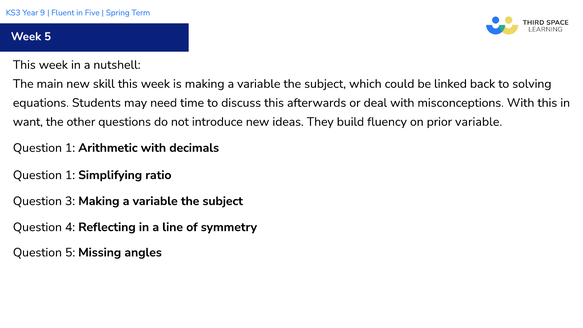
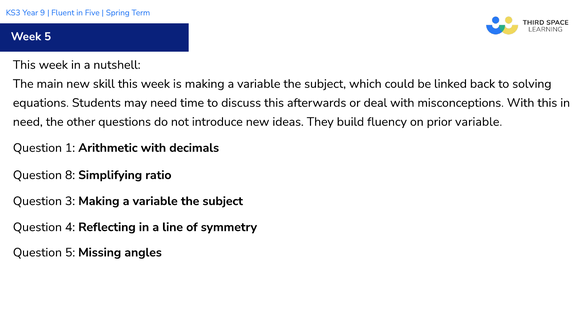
want at (28, 122): want -> need
1 at (70, 175): 1 -> 8
